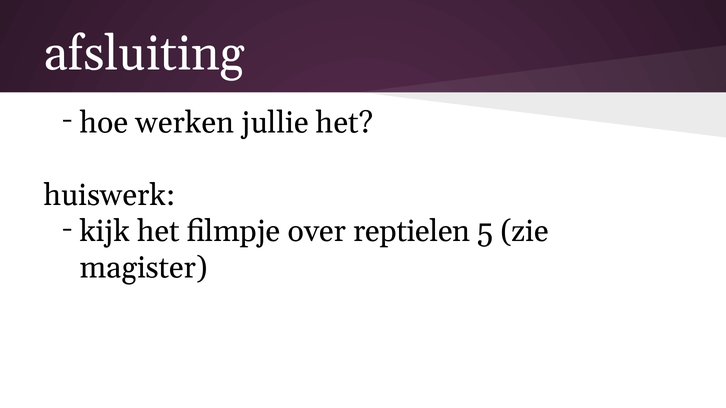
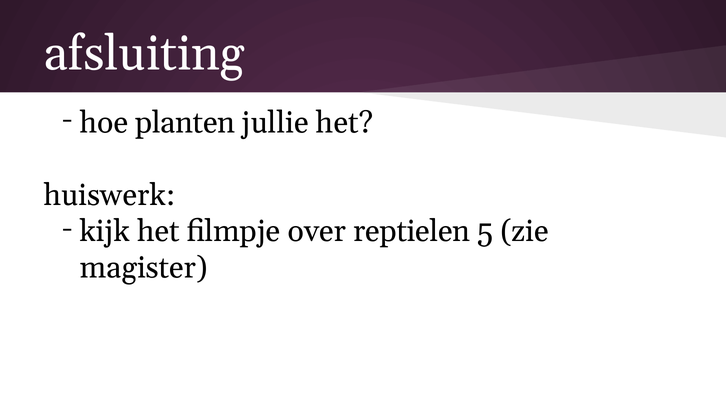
werken: werken -> planten
